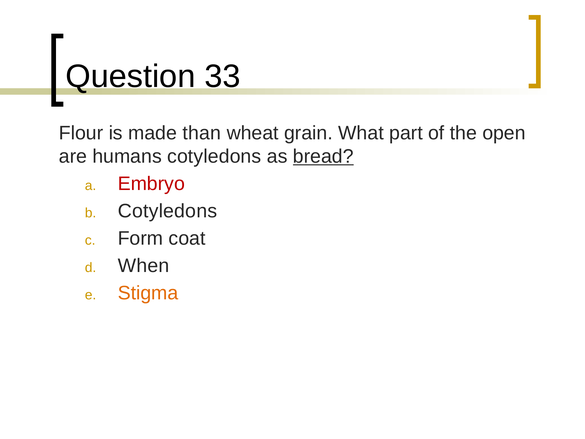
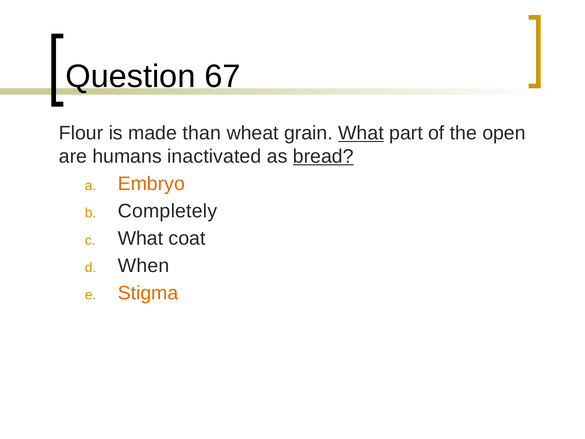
33: 33 -> 67
What at (361, 133) underline: none -> present
humans cotyledons: cotyledons -> inactivated
Embryo colour: red -> orange
Cotyledons at (168, 211): Cotyledons -> Completely
Form at (140, 238): Form -> What
